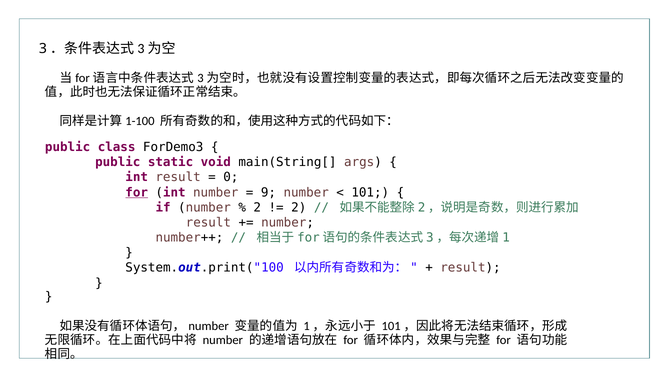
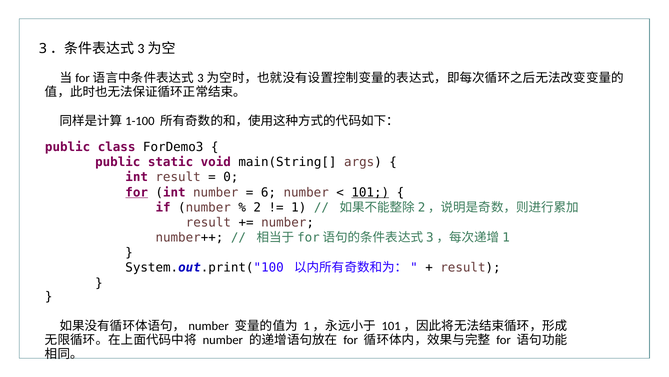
9: 9 -> 6
101 underline: none -> present
2 at (299, 207): 2 -> 1
